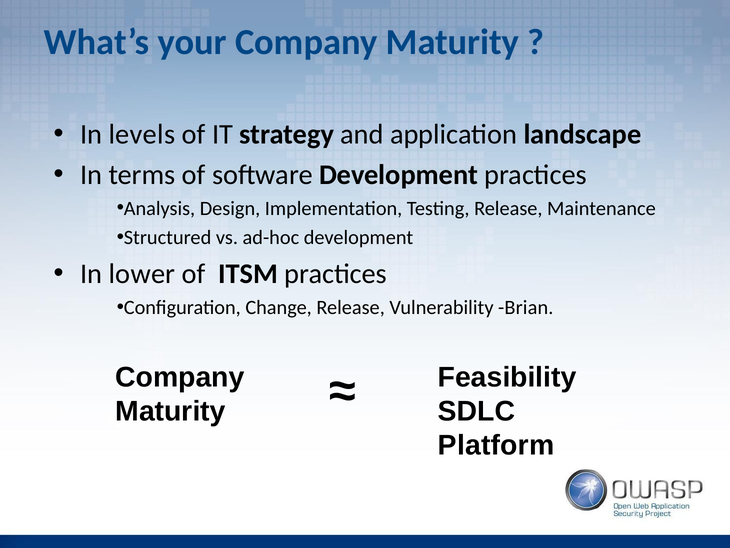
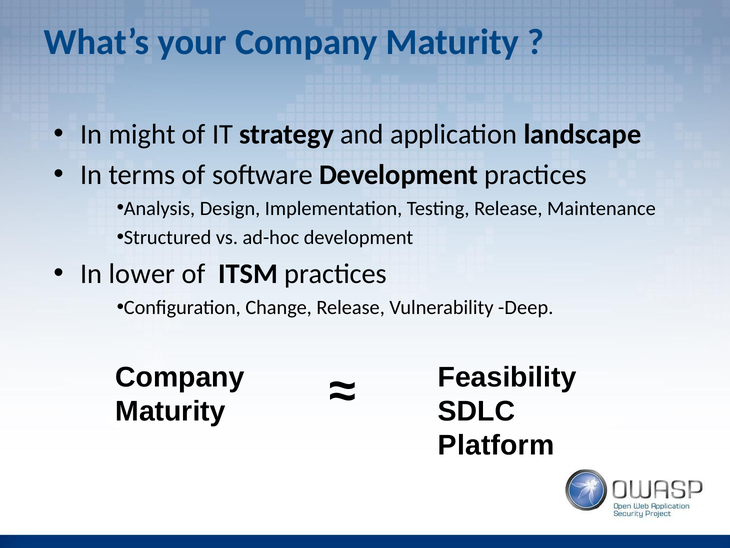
levels: levels -> might
Brian: Brian -> Deep
